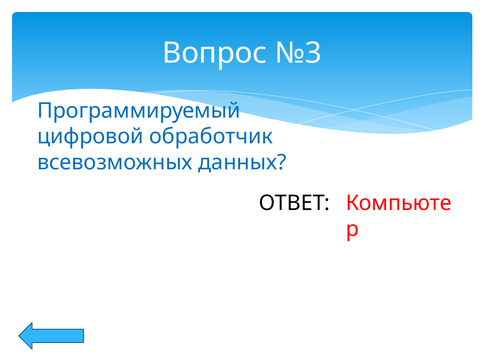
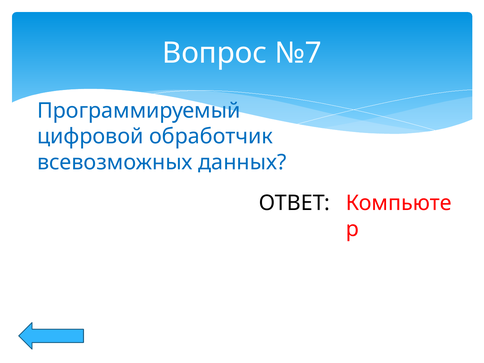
№3: №3 -> №7
